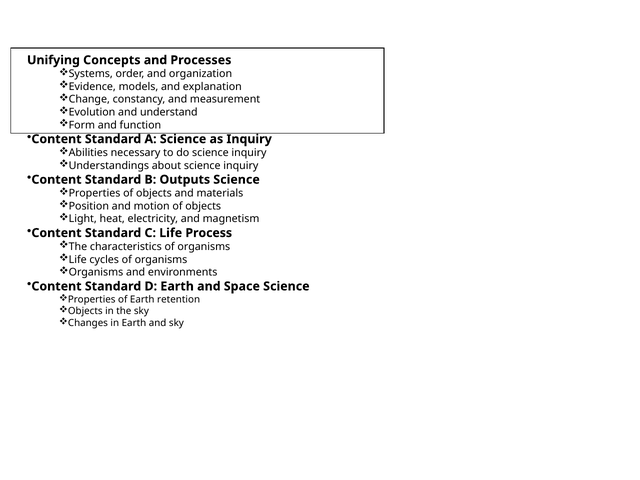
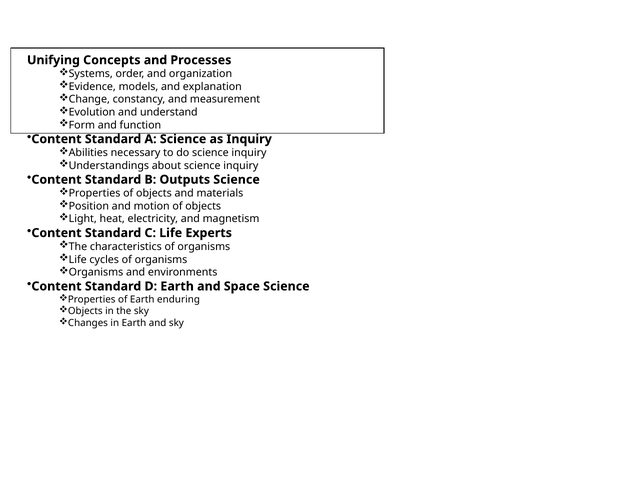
Process: Process -> Experts
retention: retention -> enduring
